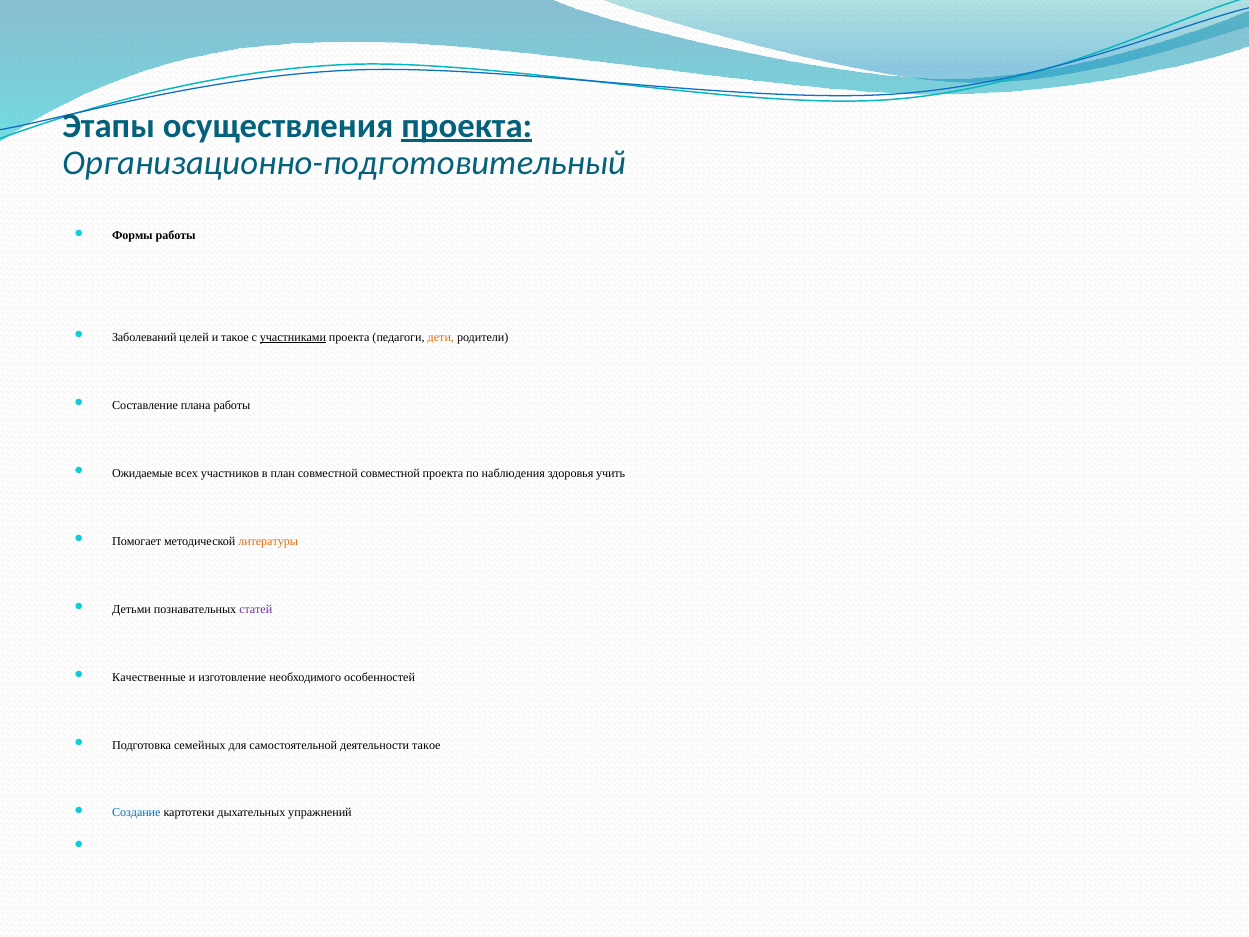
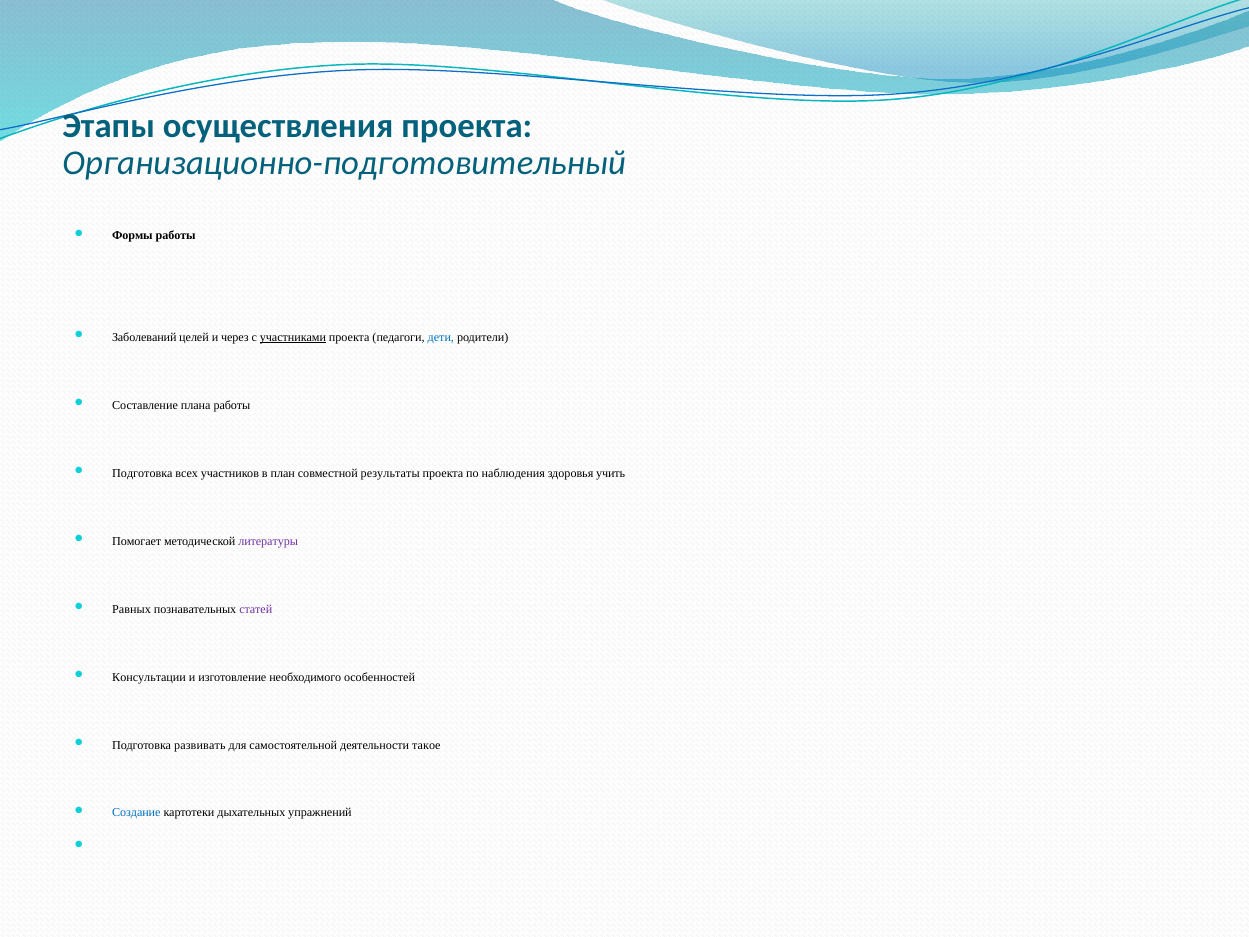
проекта at (467, 126) underline: present -> none
и такое: такое -> через
дети colour: orange -> blue
Ожидаемые at (142, 473): Ожидаемые -> Подготовка
совместной совместной: совместной -> результаты
литературы colour: orange -> purple
Детьми: Детьми -> Равных
Качественные: Качественные -> Консультации
семейных: семейных -> развивать
